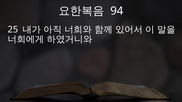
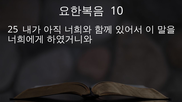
94: 94 -> 10
